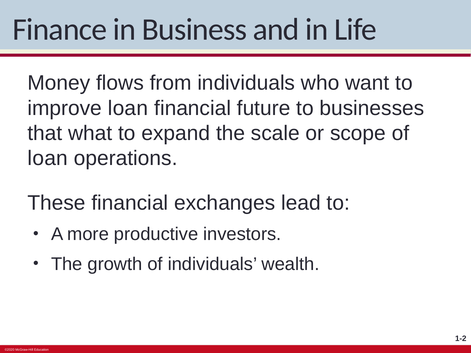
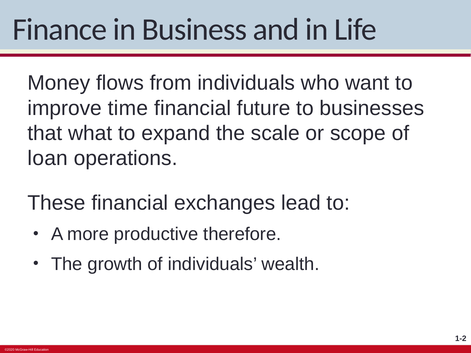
improve loan: loan -> time
investors: investors -> therefore
